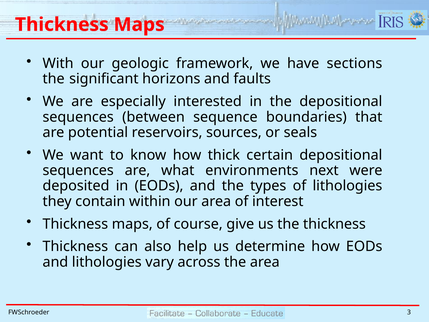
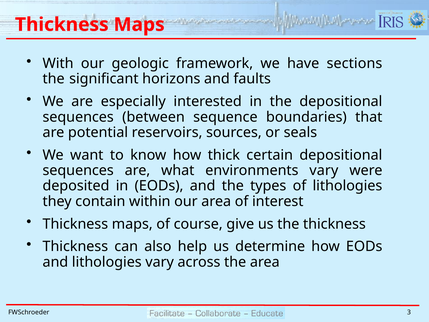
environments next: next -> vary
